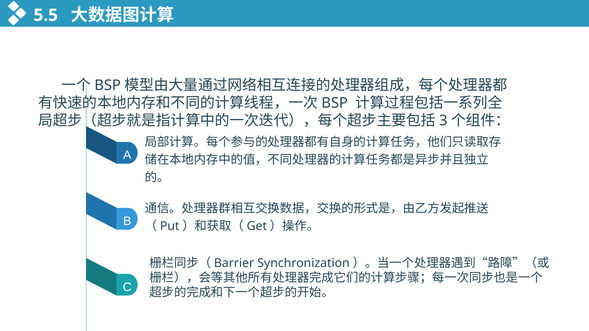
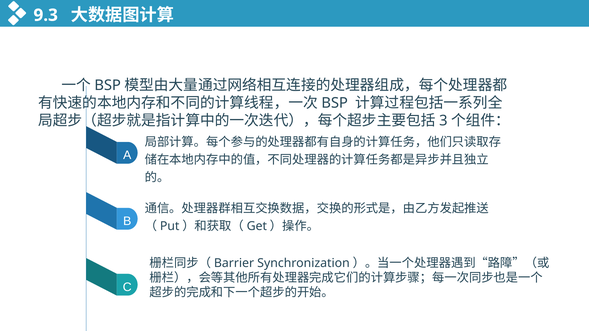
5.5: 5.5 -> 9.3
